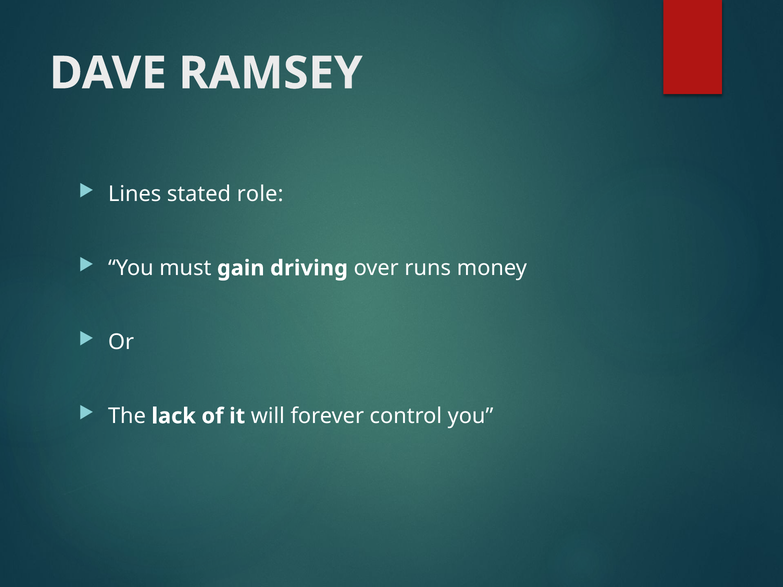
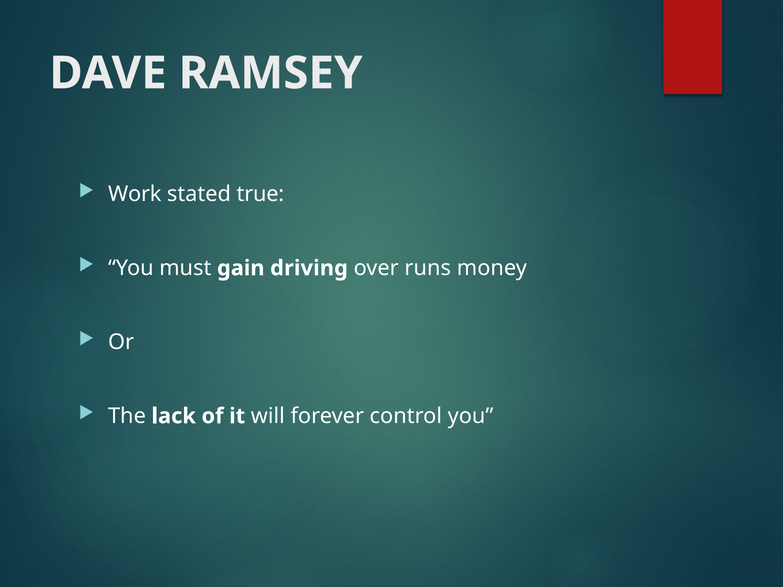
Lines: Lines -> Work
role: role -> true
